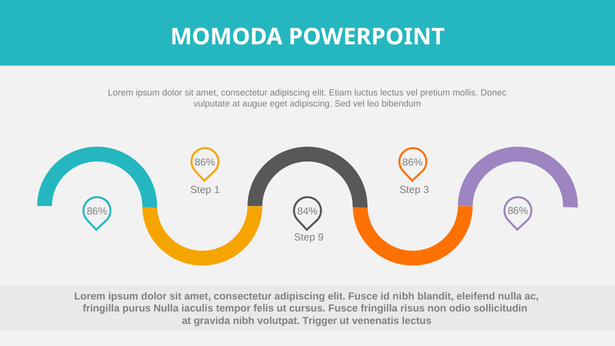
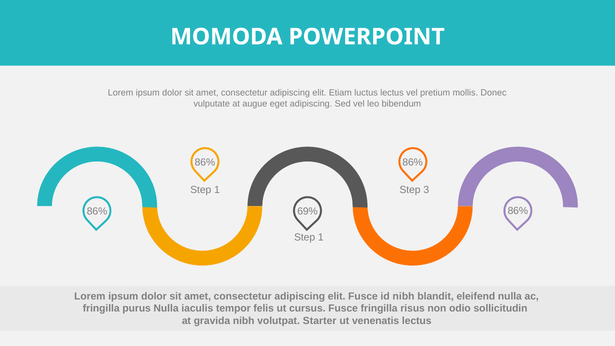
84%: 84% -> 69%
9 at (321, 237): 9 -> 1
Trigger: Trigger -> Starter
